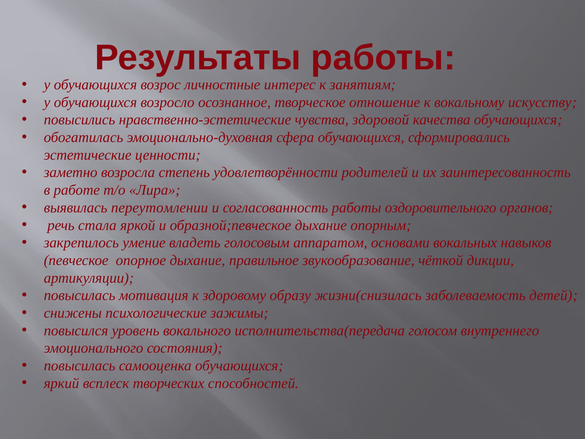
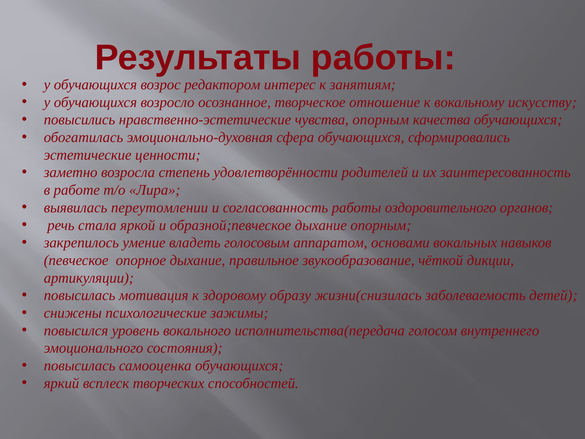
личностные: личностные -> редактором
чувства здоровой: здоровой -> опорным
